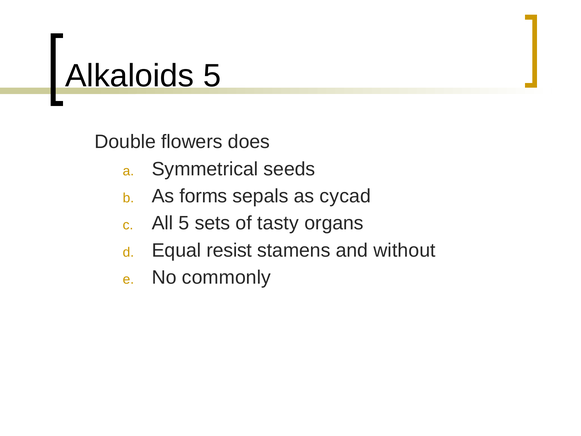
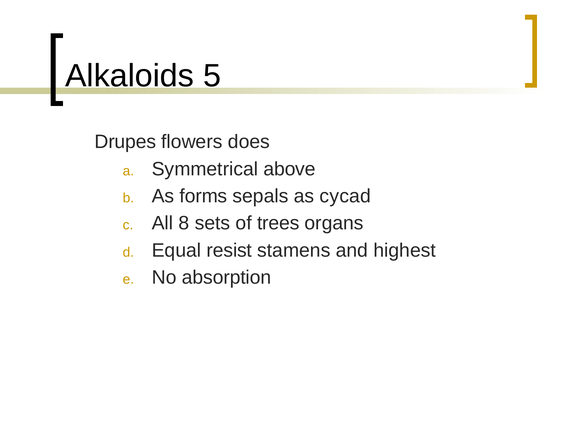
Double: Double -> Drupes
seeds: seeds -> above
All 5: 5 -> 8
tasty: tasty -> trees
without: without -> highest
commonly: commonly -> absorption
